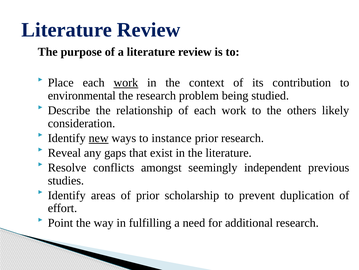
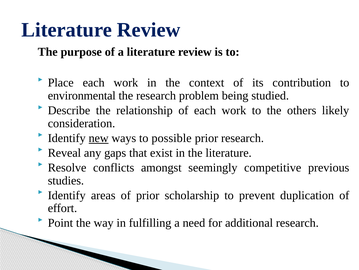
work at (126, 83) underline: present -> none
instance: instance -> possible
independent: independent -> competitive
